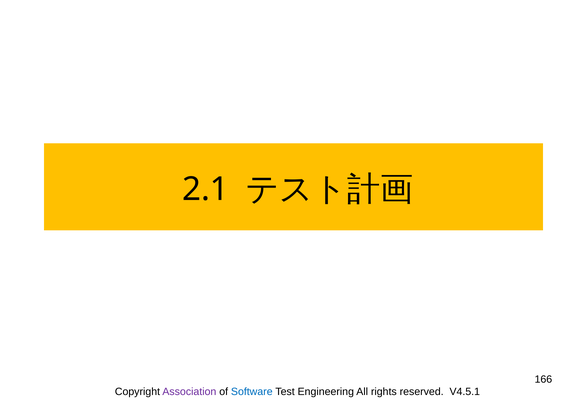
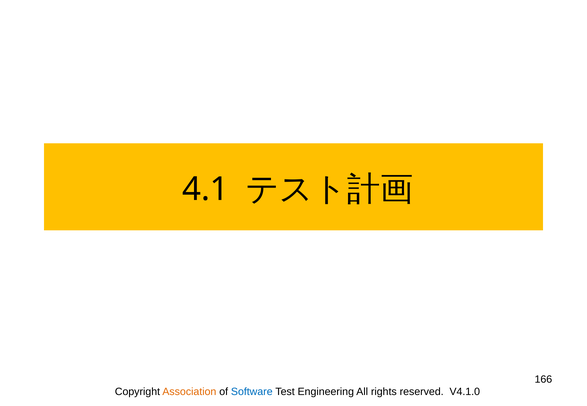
2.1: 2.1 -> 4.1
Association colour: purple -> orange
V4.5.1: V4.5.1 -> V4.1.0
